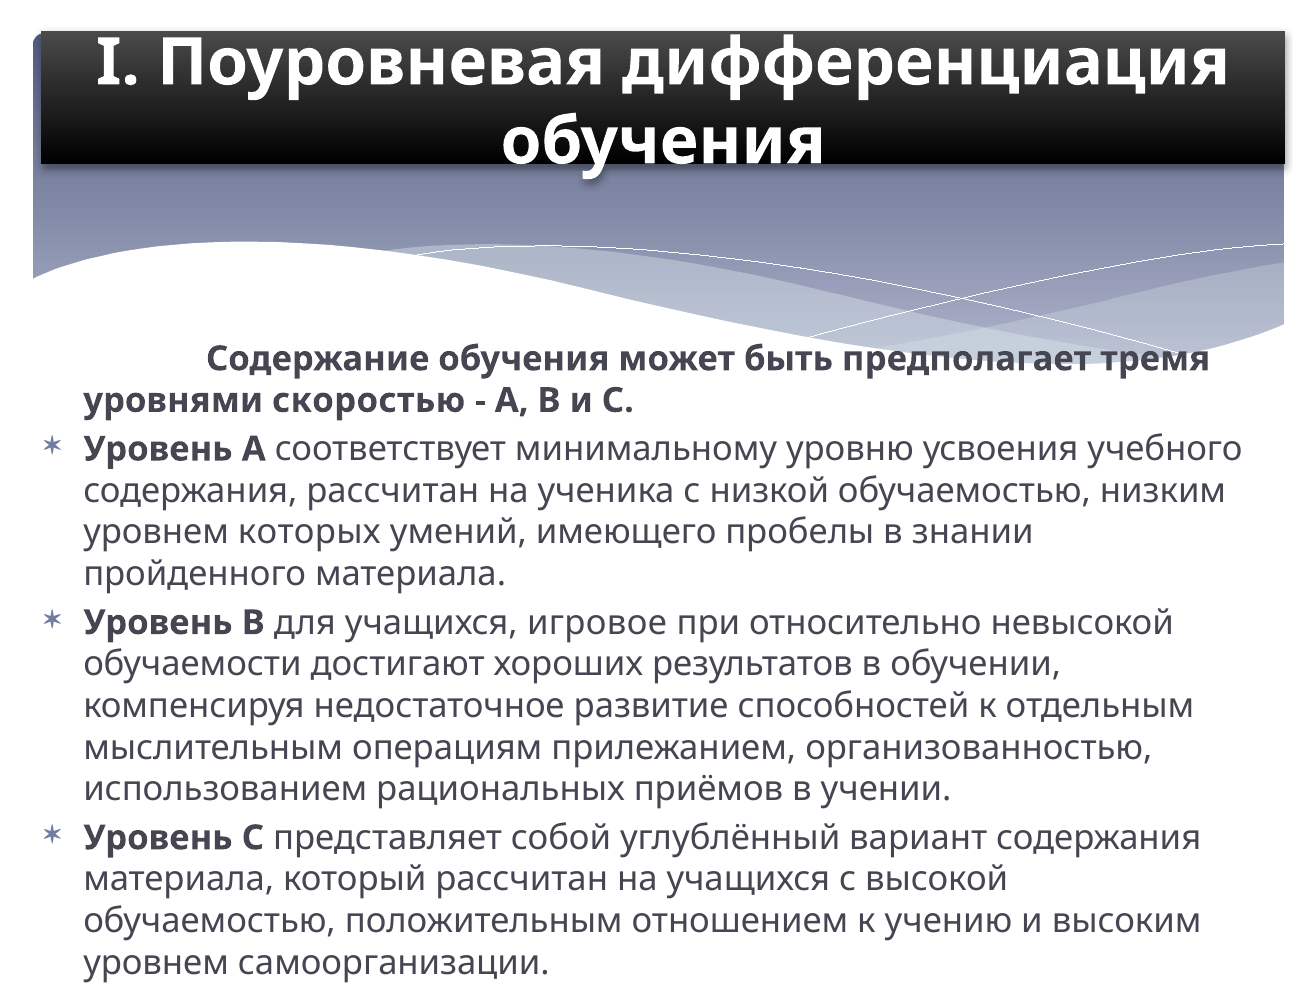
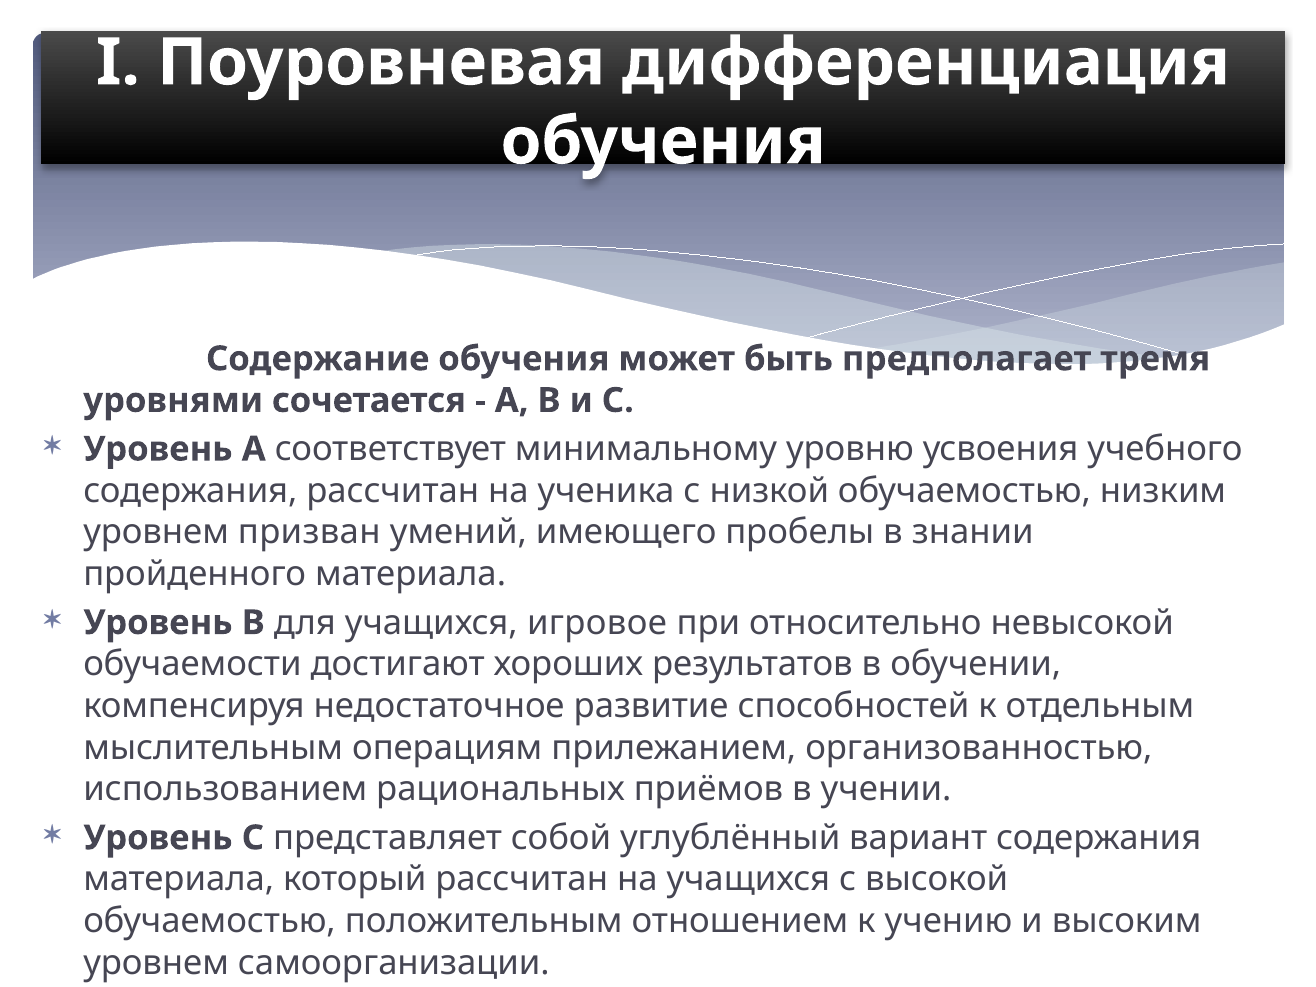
скоростью: скоростью -> сочетается
которых: которых -> призван
